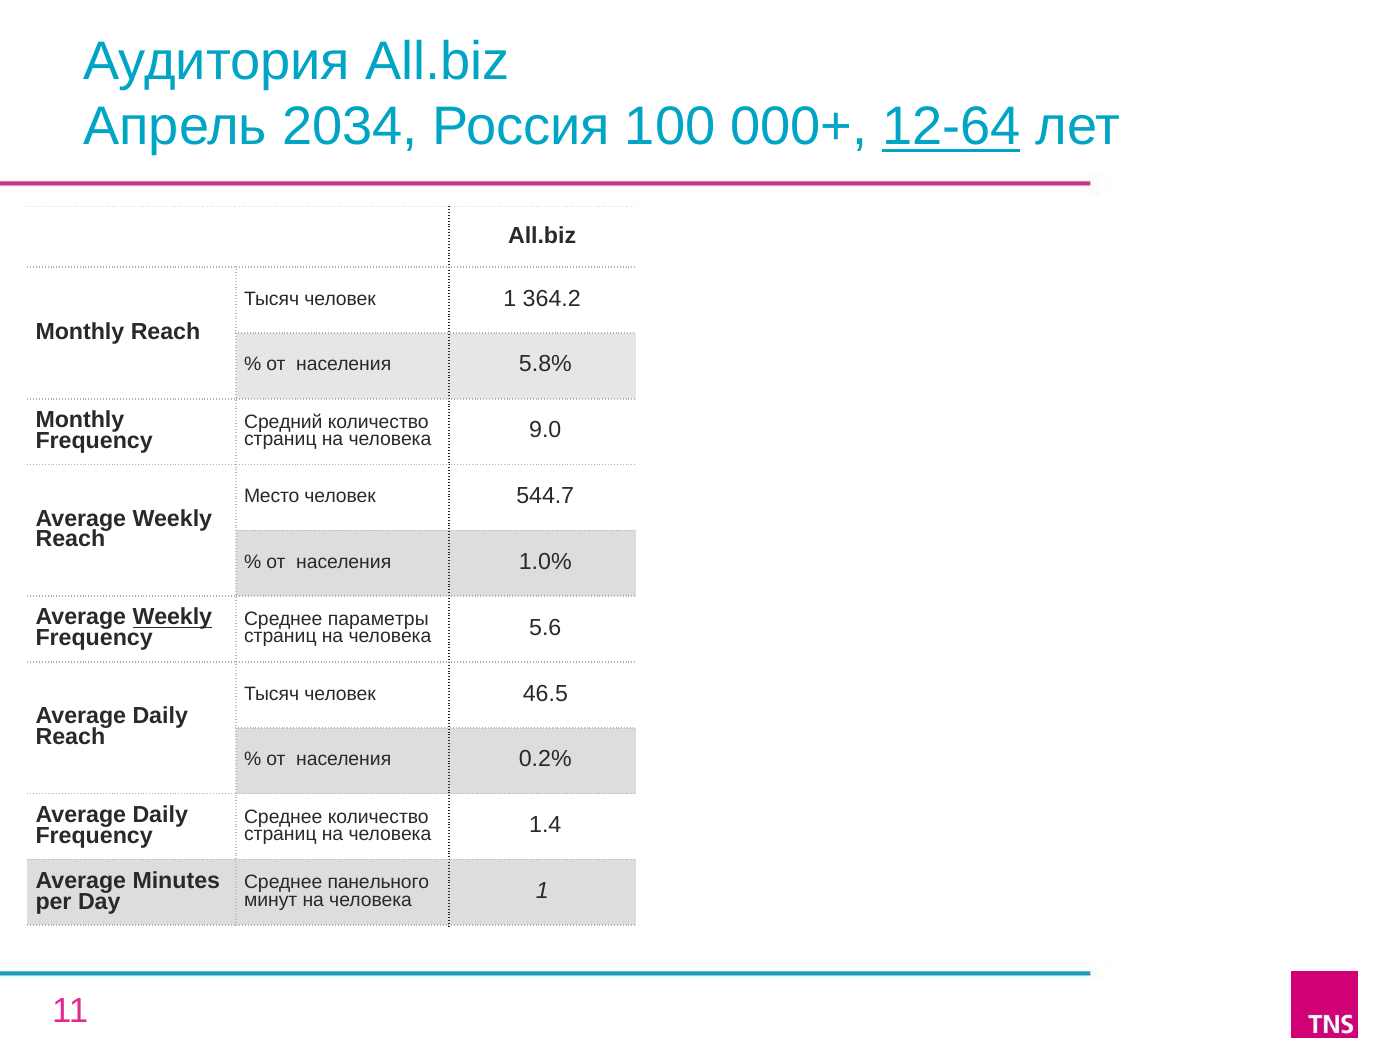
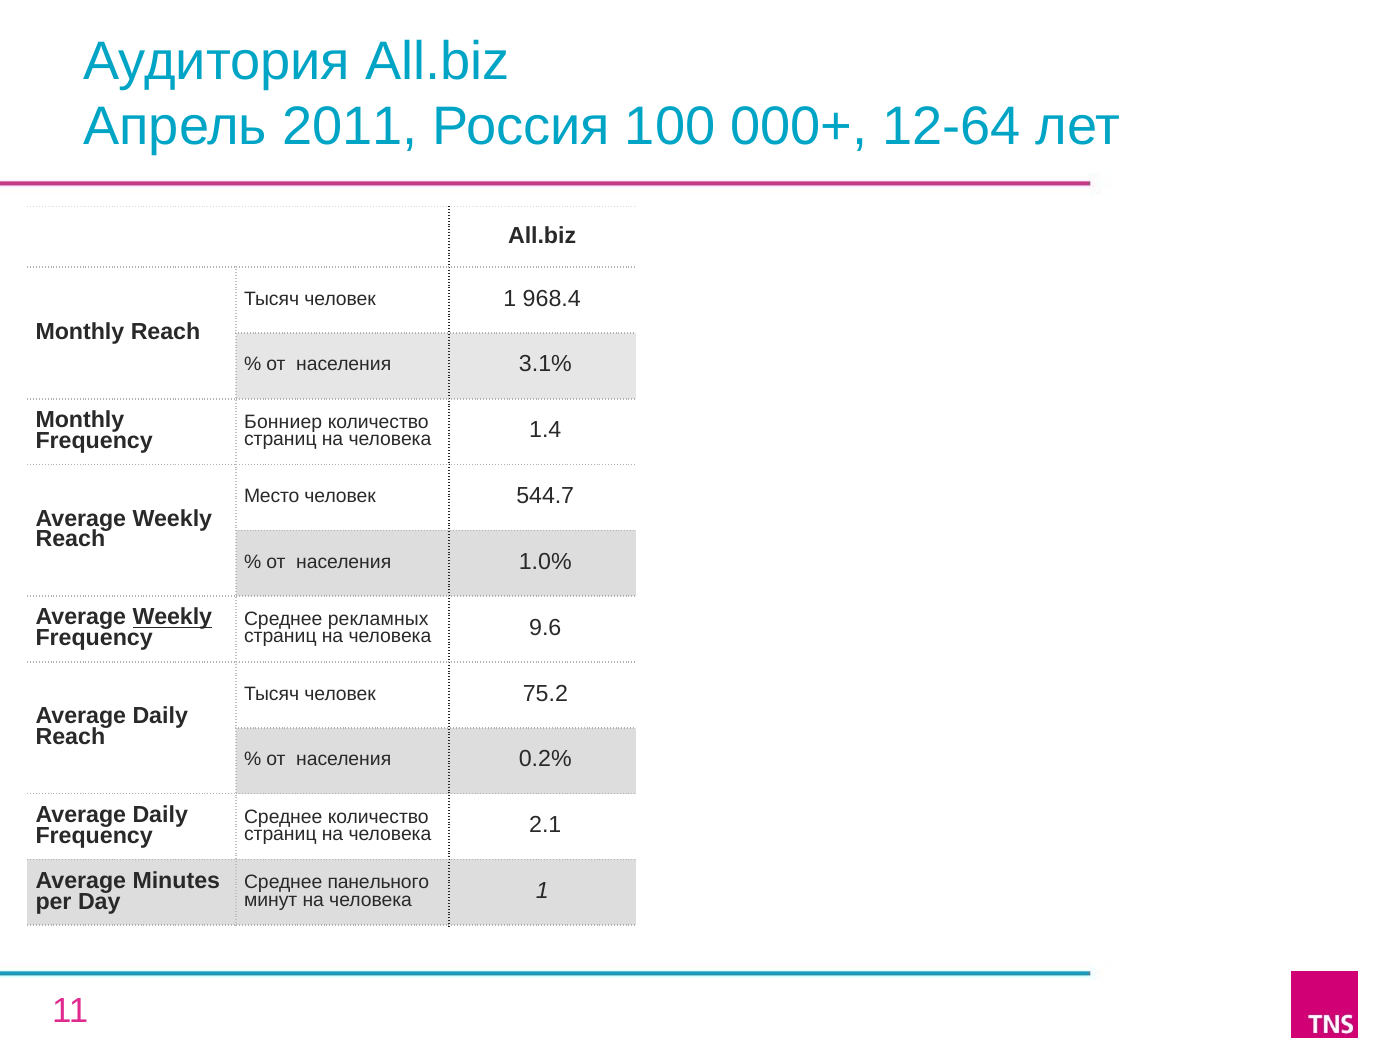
2034: 2034 -> 2011
12-64 underline: present -> none
364.2: 364.2 -> 968.4
5.8%: 5.8% -> 3.1%
Средний: Средний -> Бонниер
9.0: 9.0 -> 1.4
параметры: параметры -> рекламных
5.6: 5.6 -> 9.6
46.5: 46.5 -> 75.2
1.4: 1.4 -> 2.1
